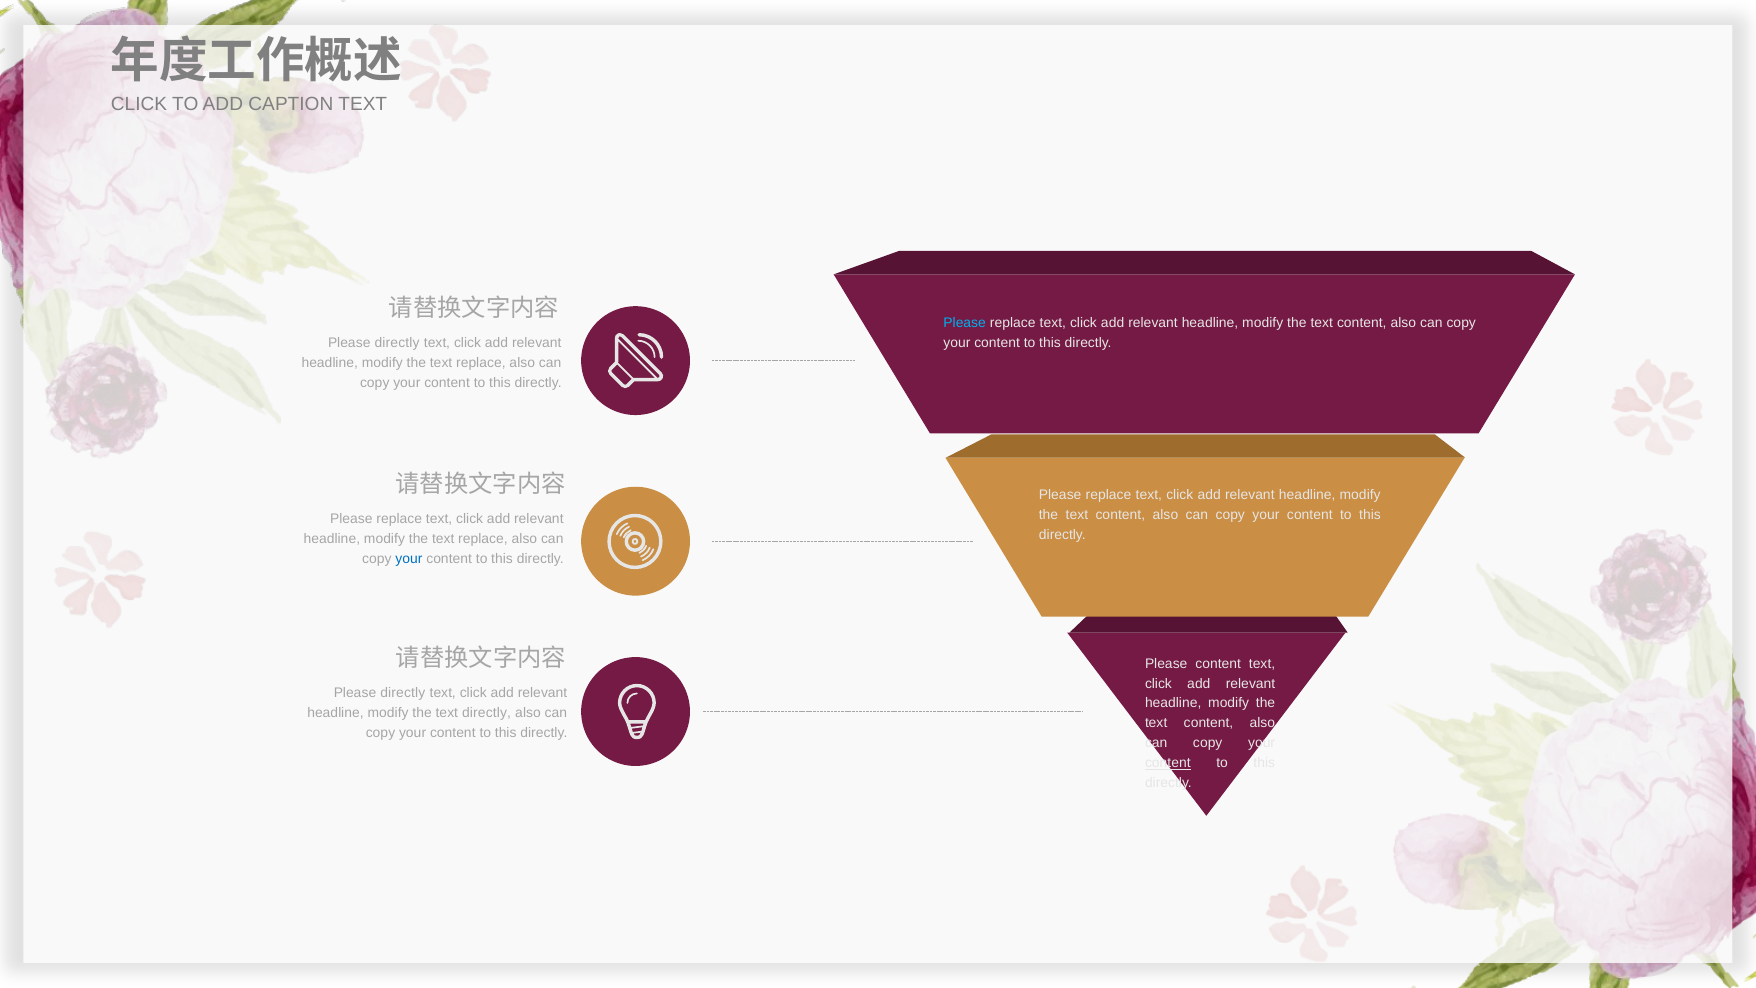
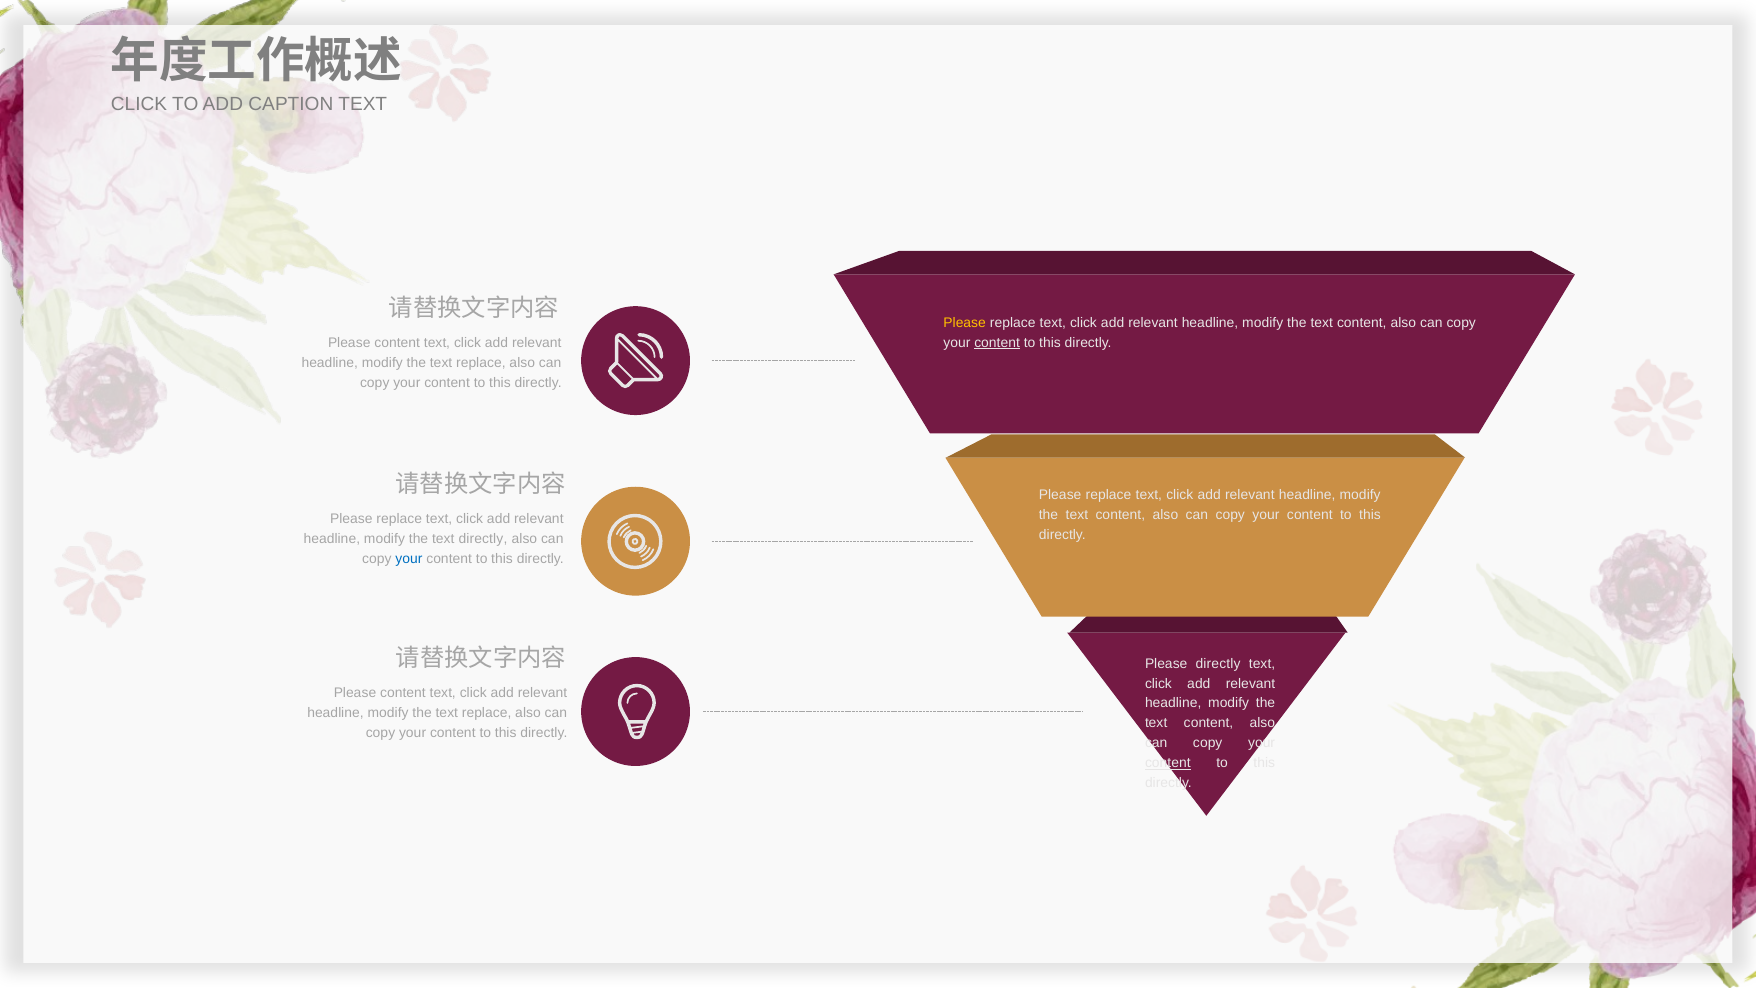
Please at (965, 322) colour: light blue -> yellow
content at (997, 342) underline: none -> present
directly at (397, 343): directly -> content
replace at (483, 539): replace -> directly
Please content: content -> directly
directly at (403, 693): directly -> content
directly at (487, 713): directly -> replace
